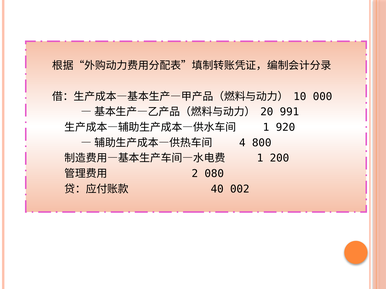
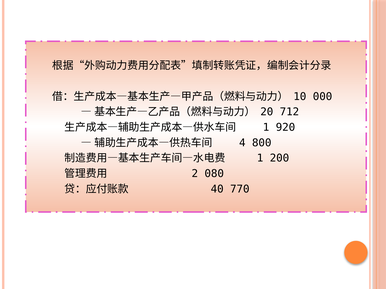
991: 991 -> 712
002: 002 -> 770
